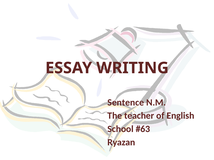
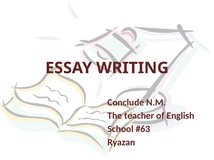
Sentence: Sentence -> Conclude
